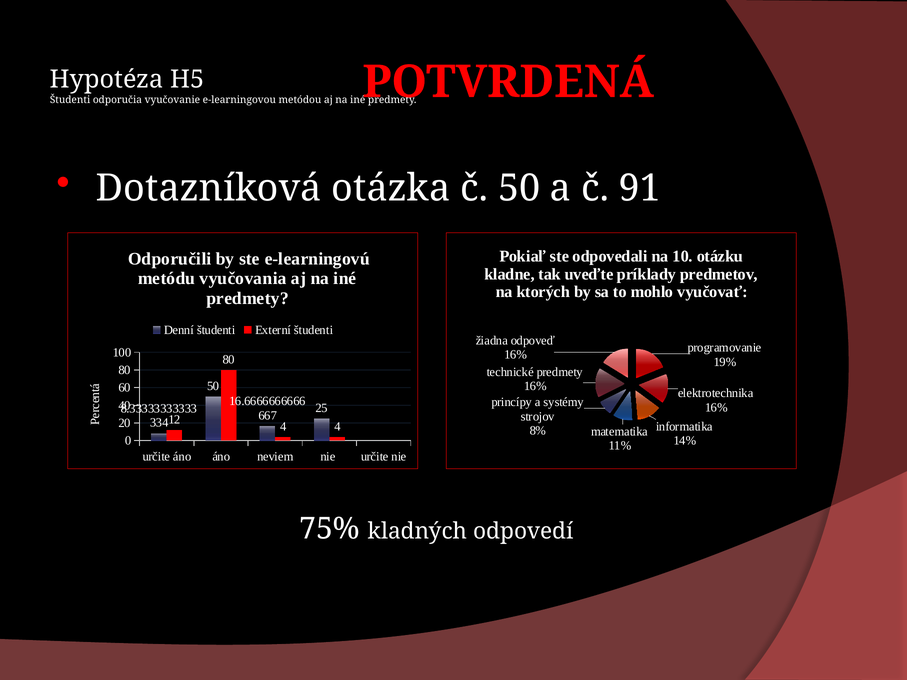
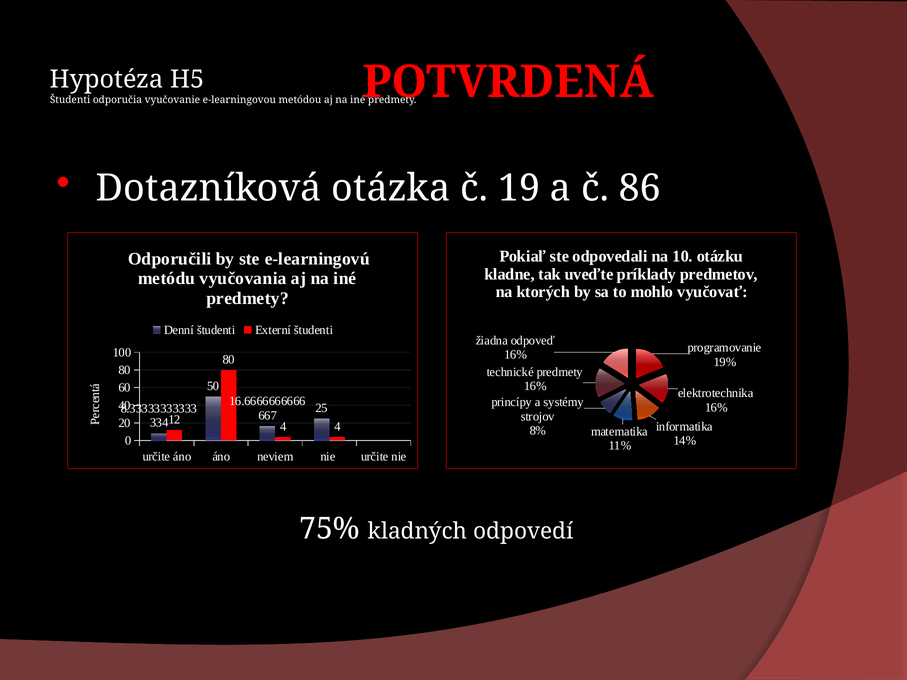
č 50: 50 -> 19
91: 91 -> 86
